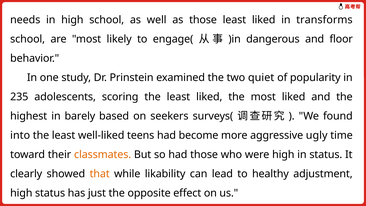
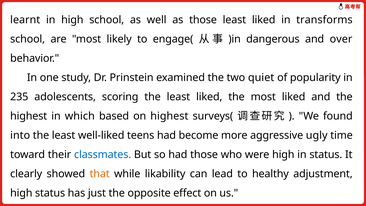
needs: needs -> learnt
floor: floor -> over
barely: barely -> which
on seekers: seekers -> highest
classmates colour: orange -> blue
